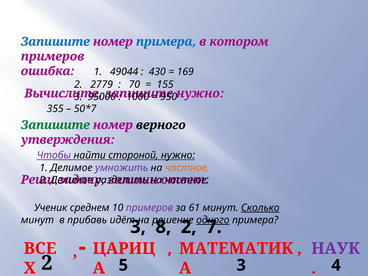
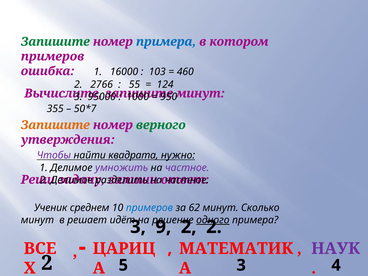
Запишите at (55, 42) colour: blue -> green
49044: 49044 -> 16000
430: 430 -> 103
169: 169 -> 460
2779: 2779 -> 2766
70: 70 -> 55
155: 155 -> 124
нужно at (200, 93): нужно -> минут
Запишите at (55, 125) colour: green -> orange
верного colour: black -> green
стороной: стороной -> квадрата
частное at (187, 168) colour: orange -> purple
примеров at (149, 208) colour: purple -> blue
61: 61 -> 62
Сколько underline: present -> none
прибавь: прибавь -> решает
8: 8 -> 9
2 7: 7 -> 2
